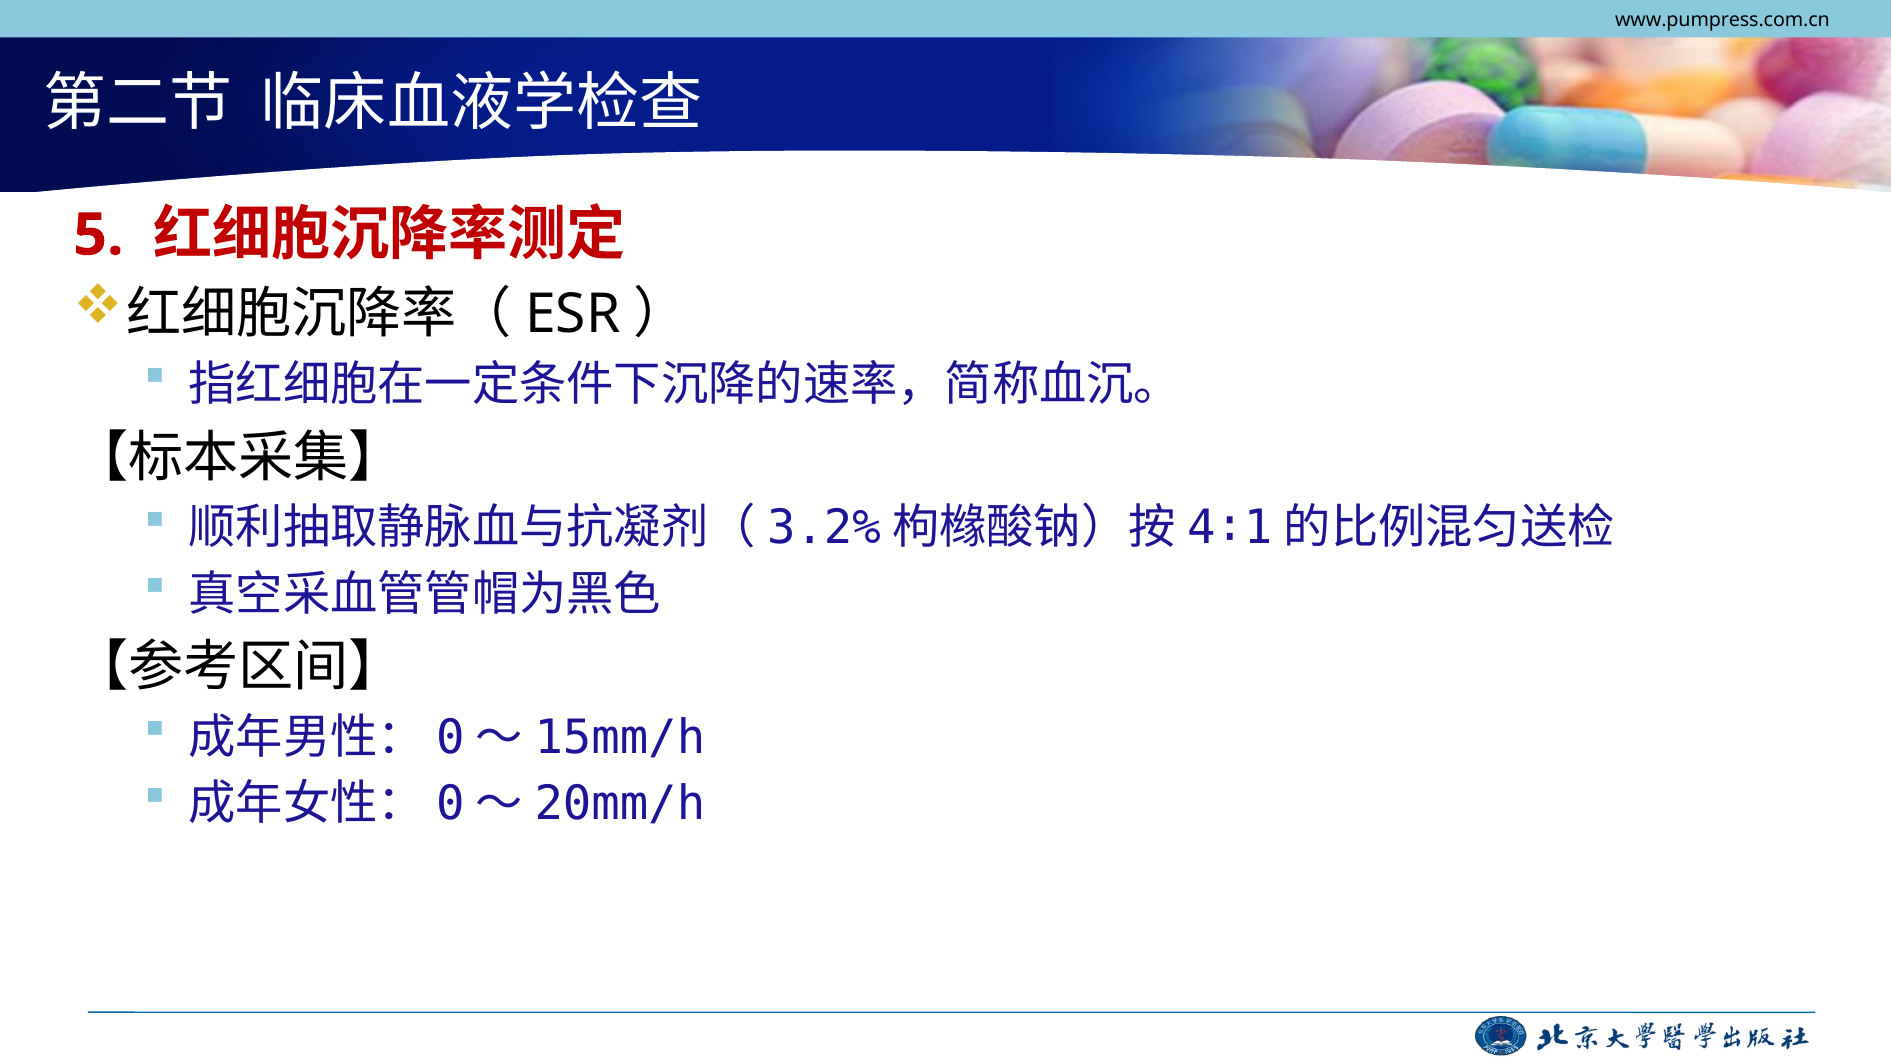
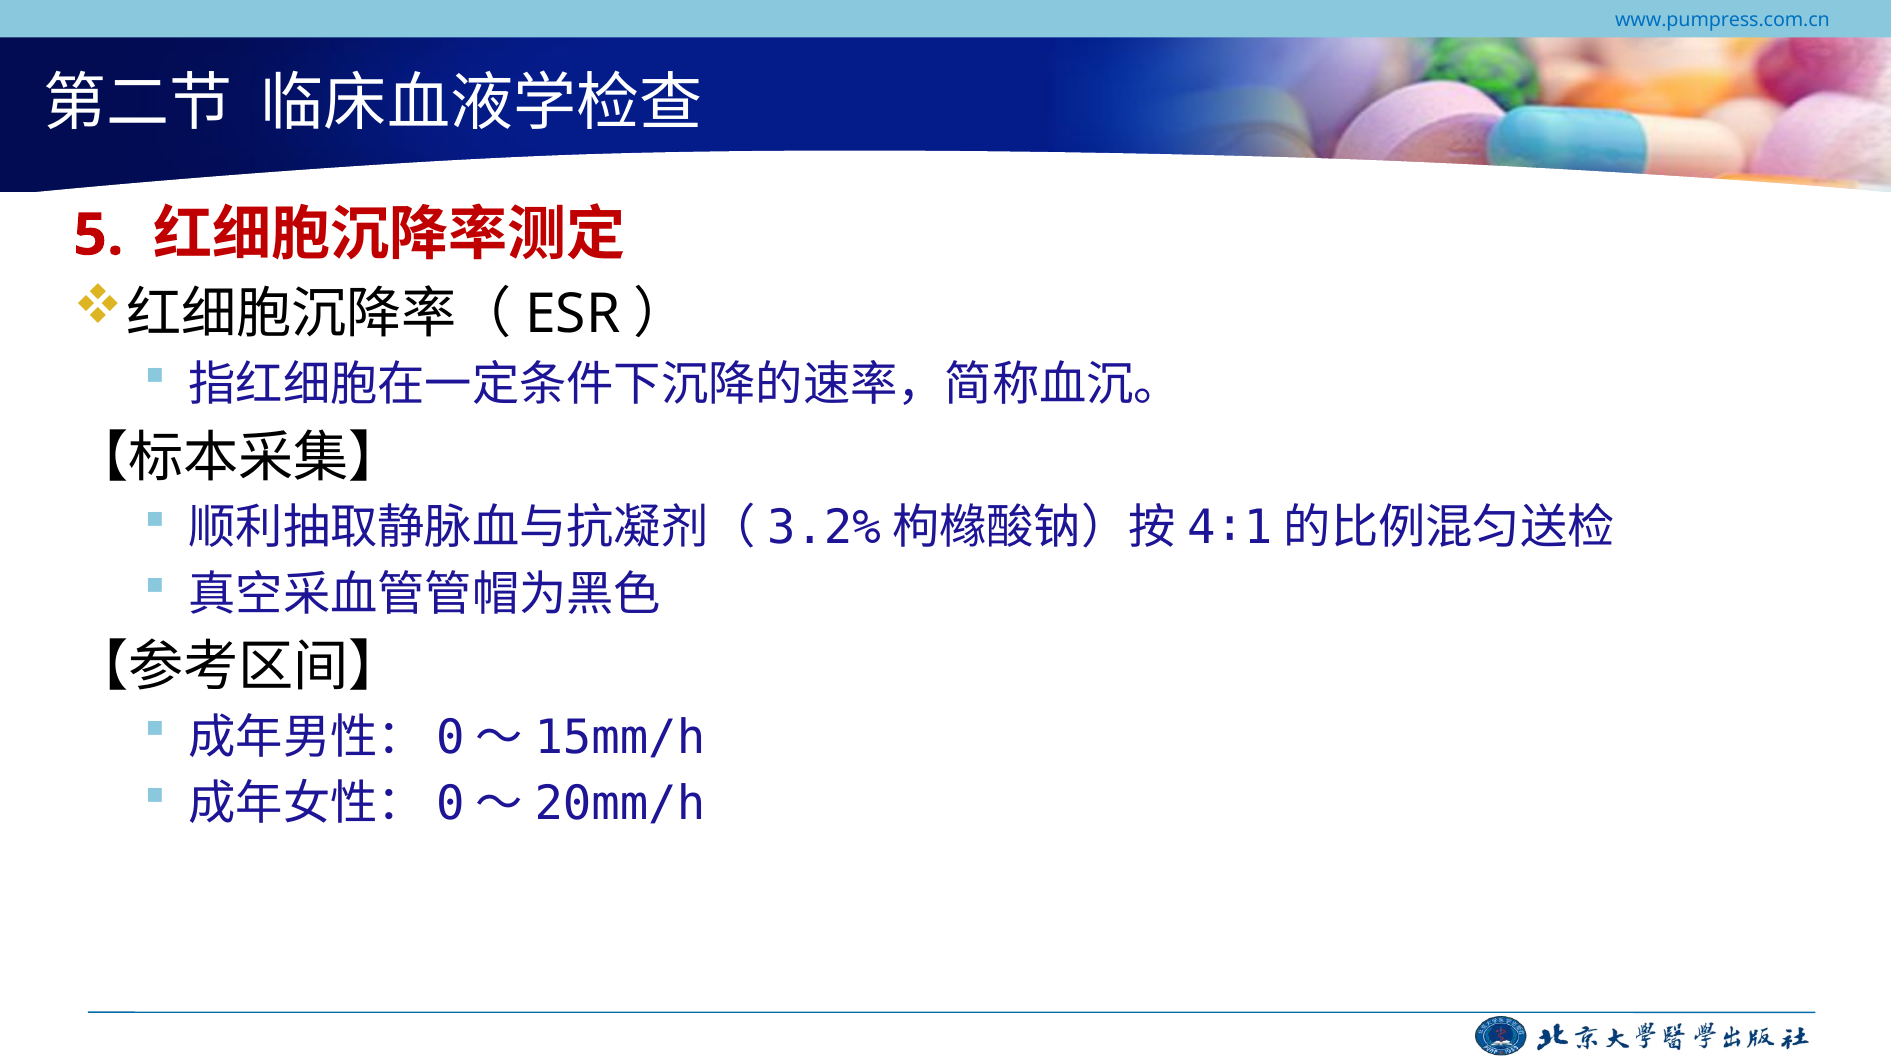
www.pumpress.com.cn colour: black -> blue
